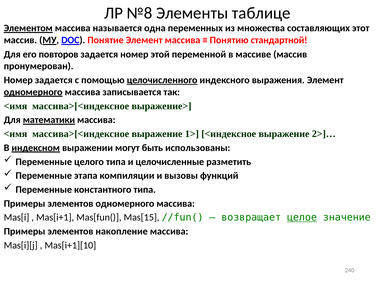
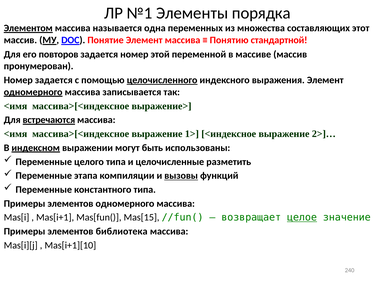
№8: №8 -> №1
таблице: таблице -> порядка
математики: математики -> встречаются
вызовы underline: none -> present
накопление: накопление -> библиотека
